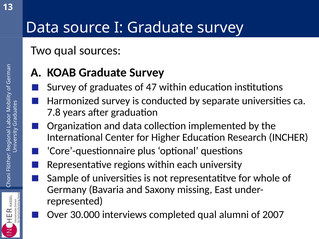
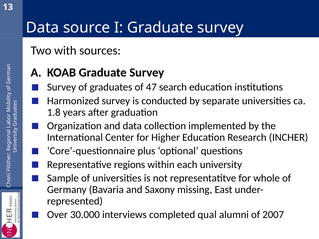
Two qual: qual -> with
47 within: within -> search
7.8: 7.8 -> 1.8
